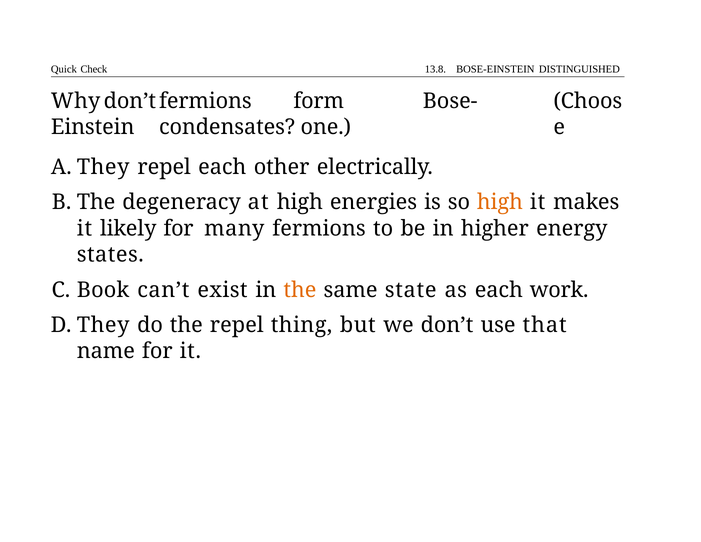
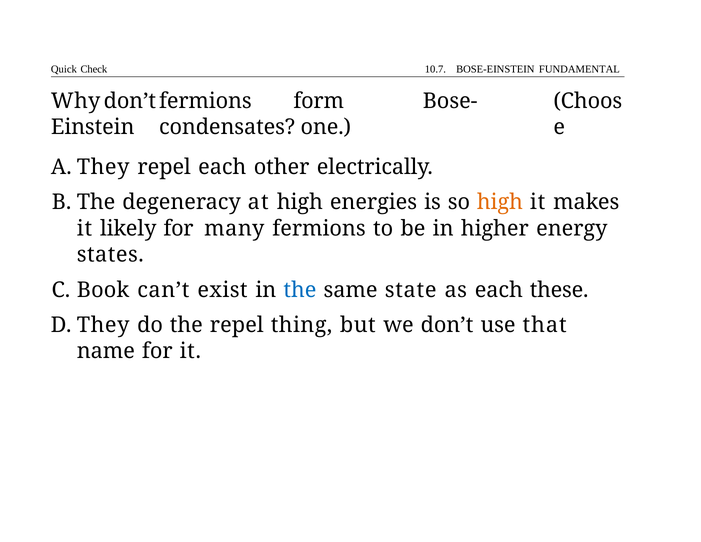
13.8: 13.8 -> 10.7
DISTINGUISHED: DISTINGUISHED -> FUNDAMENTAL
the at (300, 290) colour: orange -> blue
work: work -> these
